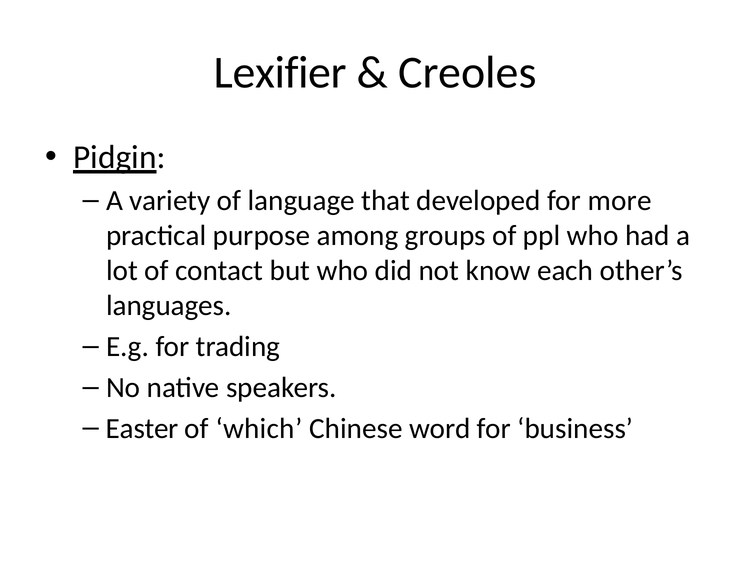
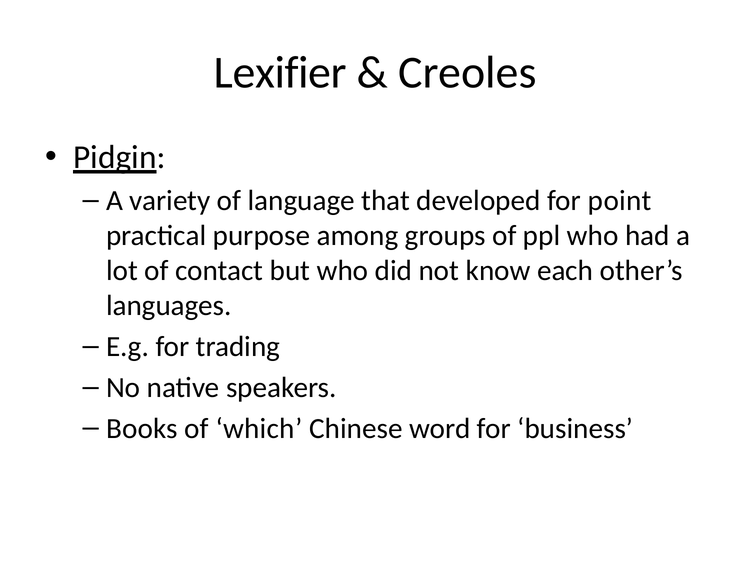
more: more -> point
Easter: Easter -> Books
